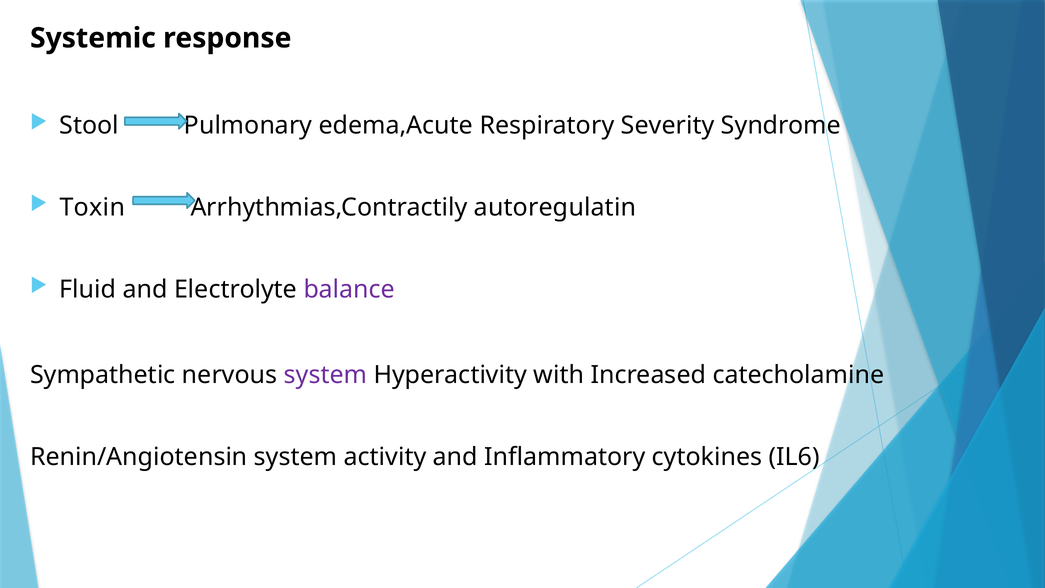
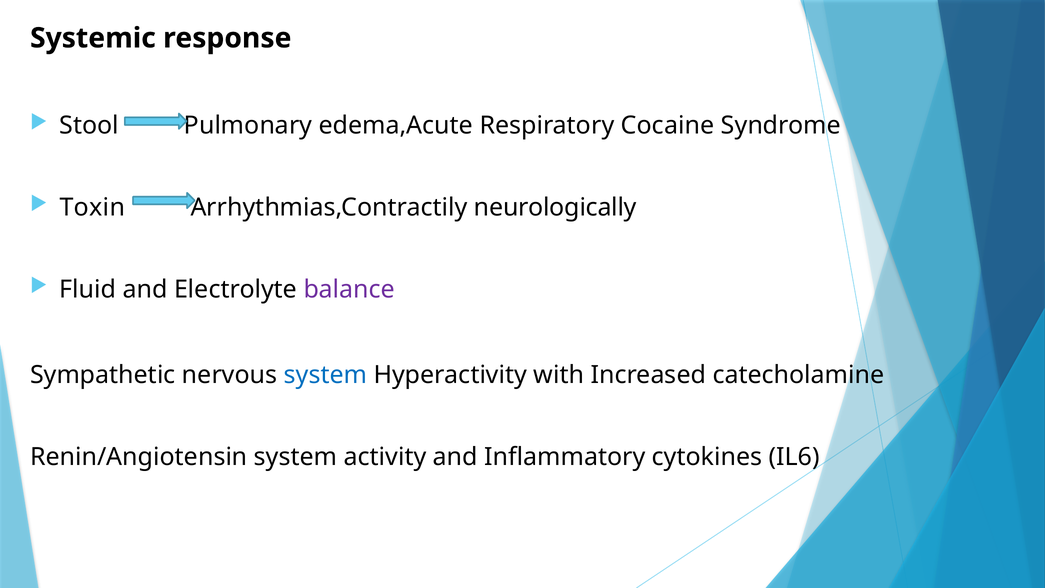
Severity: Severity -> Cocaine
autoregulatin: autoregulatin -> neurologically
system at (325, 375) colour: purple -> blue
